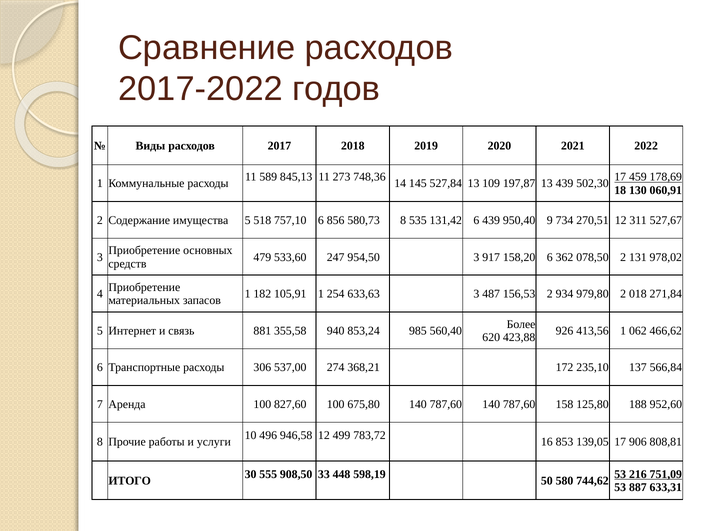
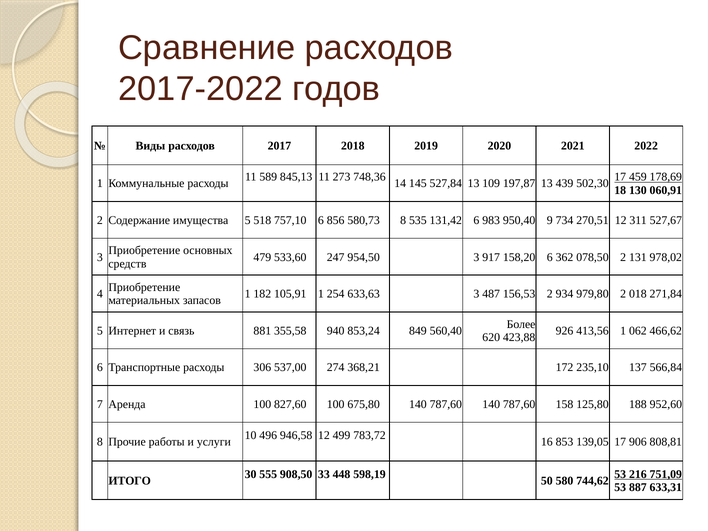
6 439: 439 -> 983
985: 985 -> 849
